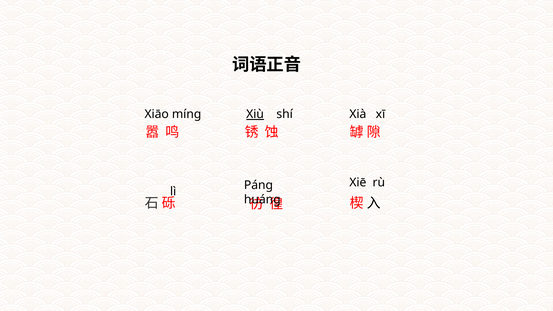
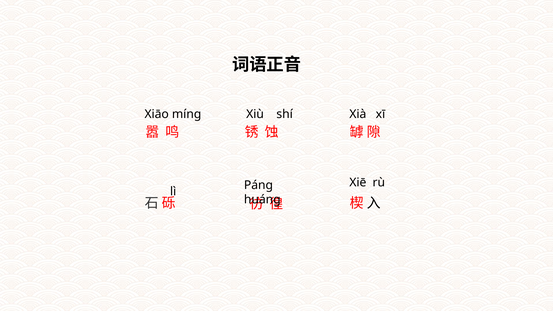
Xiù underline: present -> none
